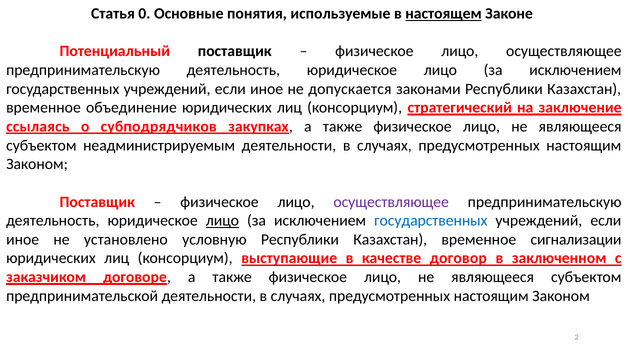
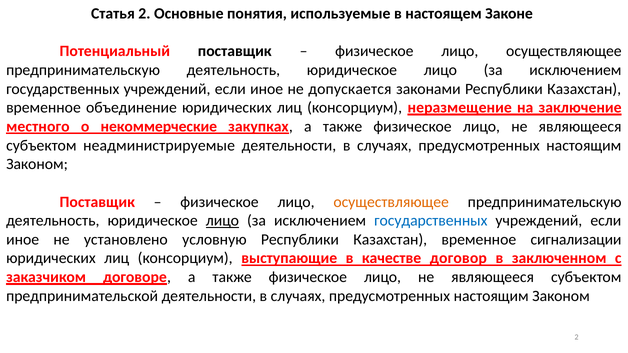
Статья 0: 0 -> 2
настоящем underline: present -> none
стратегический: стратегический -> неразмещение
ссылаясь: ссылаясь -> местного
субподрядчиков: субподрядчиков -> некоммерческие
неадминистрируемым: неадминистрируемым -> неадминистрируемые
осуществляющее at (391, 202) colour: purple -> orange
